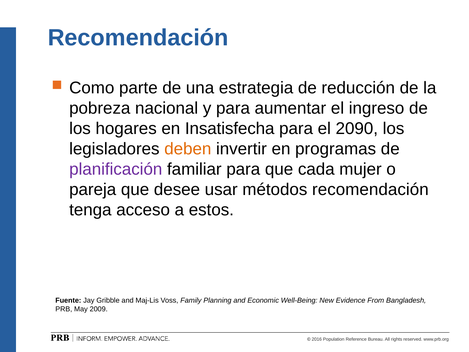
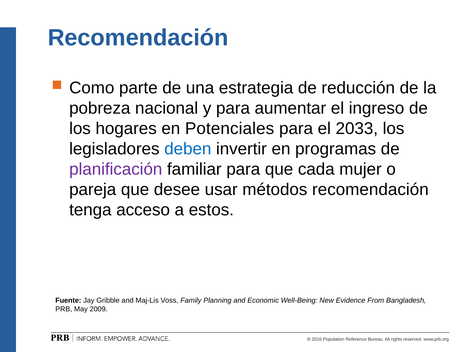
Insatisfecha: Insatisfecha -> Potenciales
2090: 2090 -> 2033
deben colour: orange -> blue
